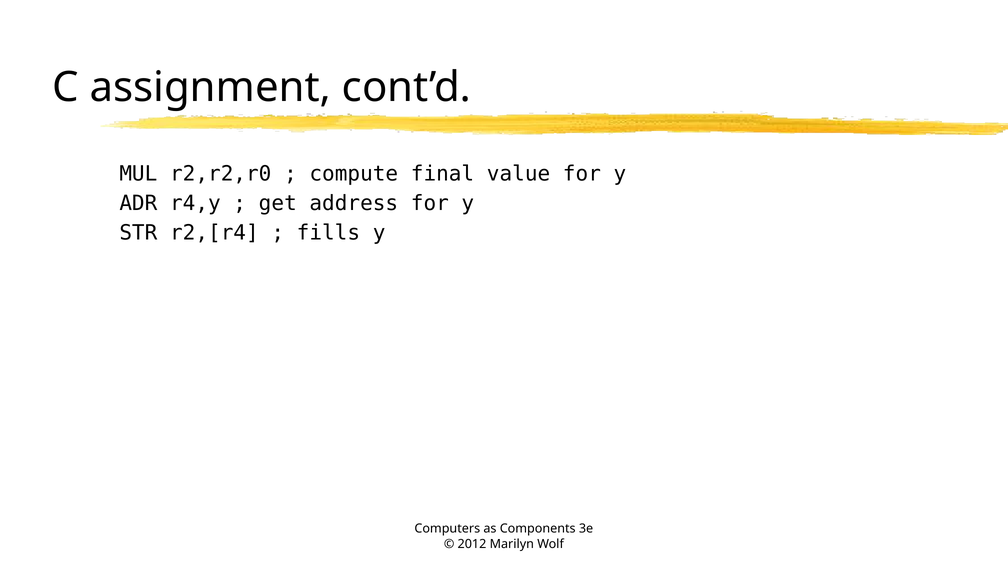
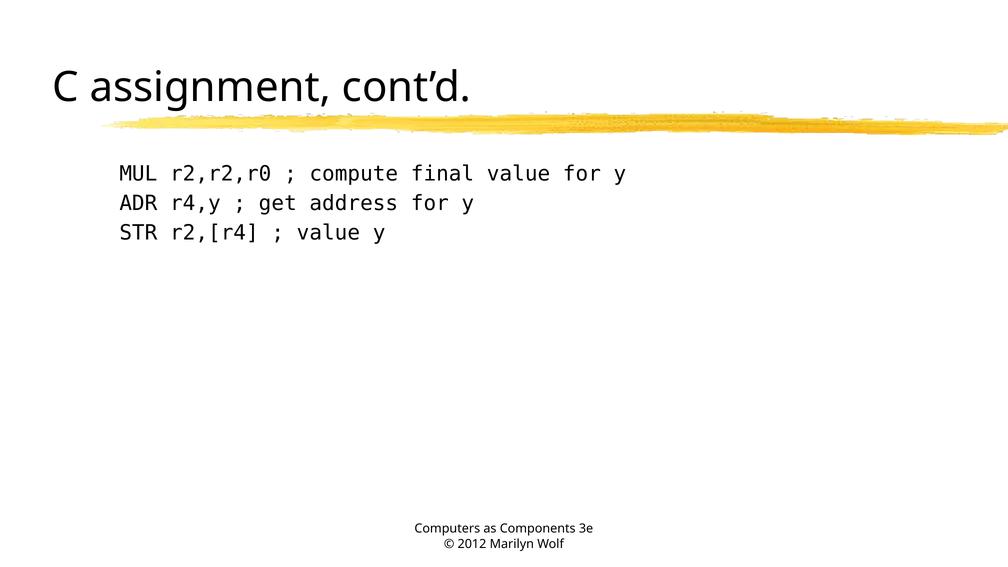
fills at (328, 233): fills -> value
